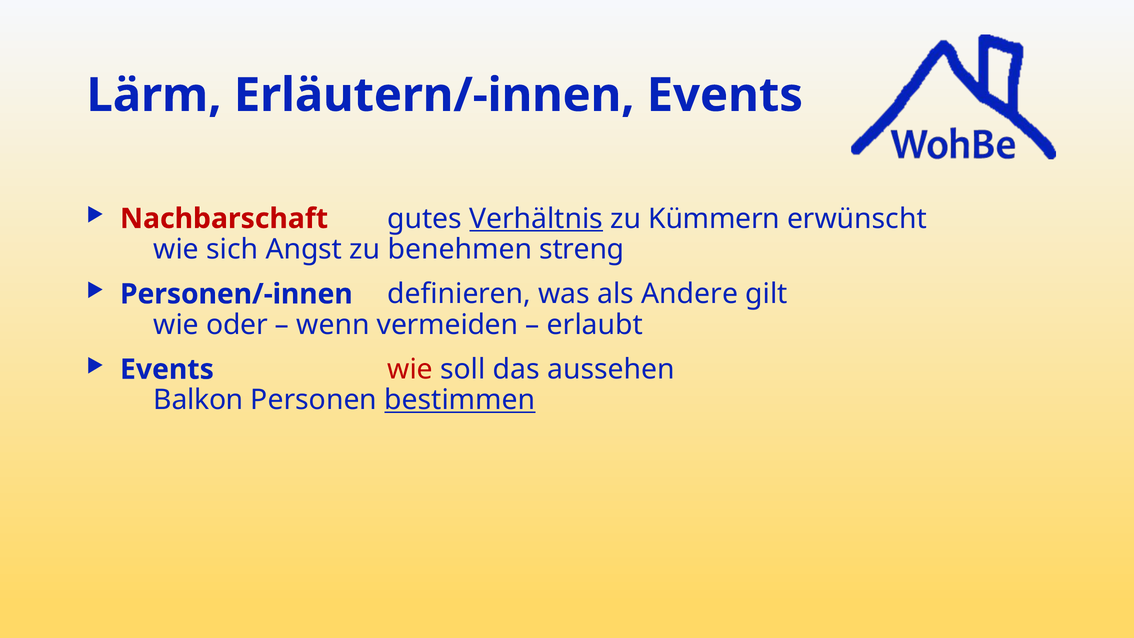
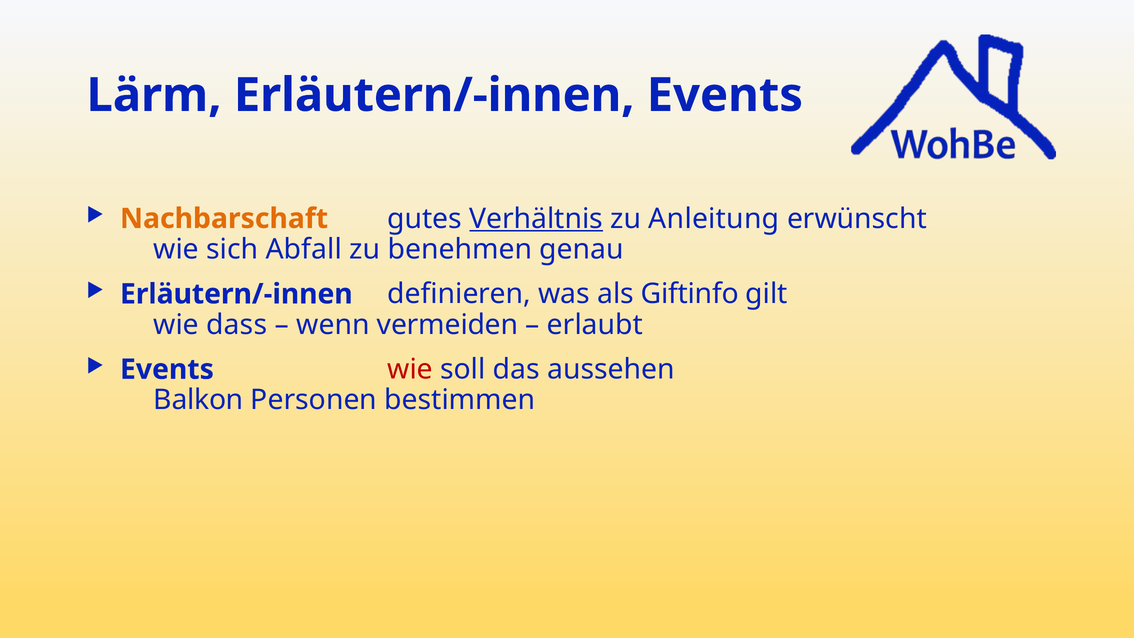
Nachbarschaft colour: red -> orange
Kümmern: Kümmern -> Anleitung
Angst: Angst -> Abfall
streng: streng -> genau
Personen/-innen at (236, 294): Personen/-innen -> Erläutern/-innen
Andere: Andere -> Giftinfo
oder: oder -> dass
bestimmen underline: present -> none
